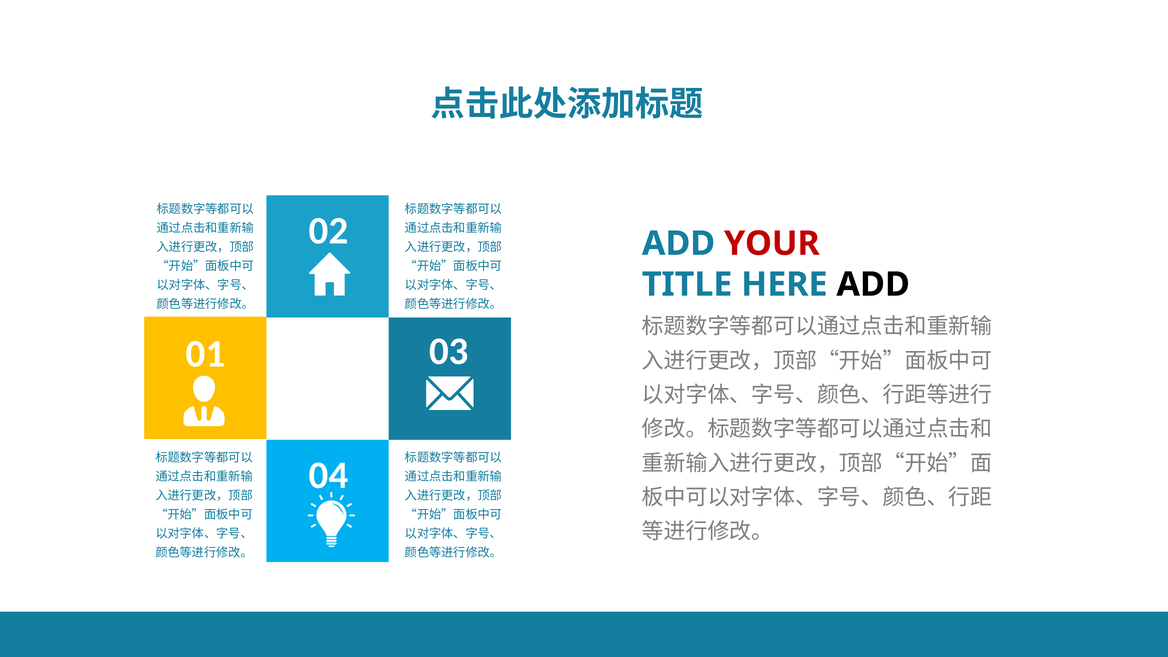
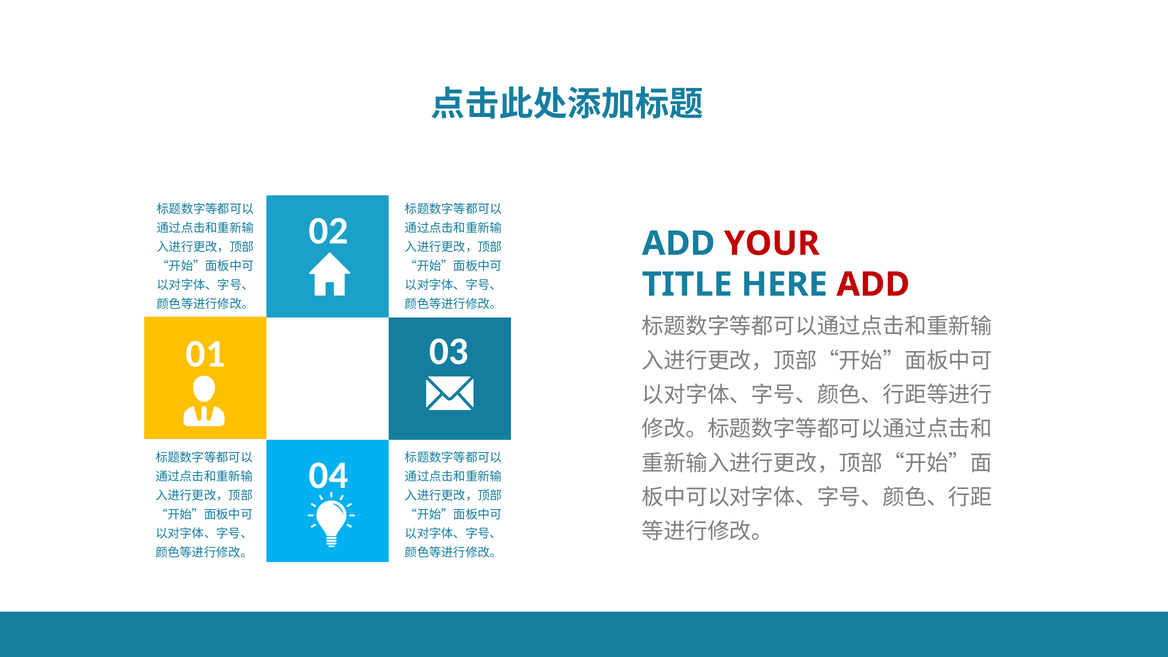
ADD at (873, 284) colour: black -> red
